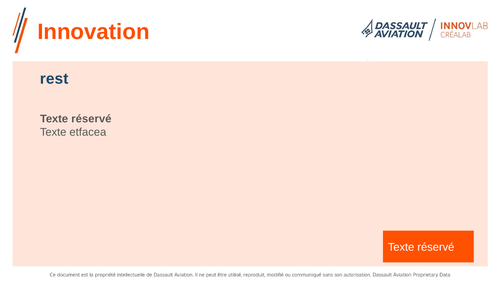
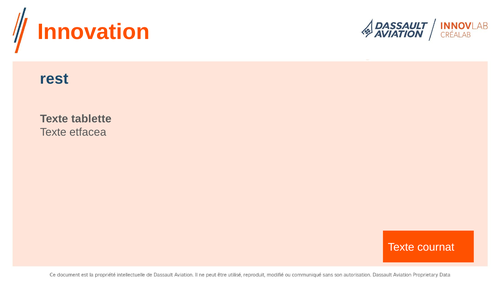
réservé at (91, 119): réservé -> tablette
réservé at (436, 248): réservé -> cournat
